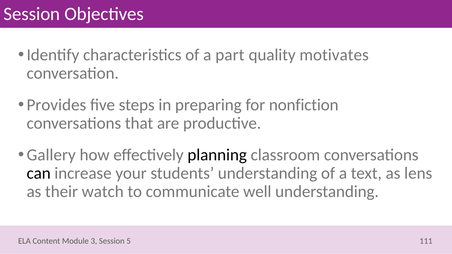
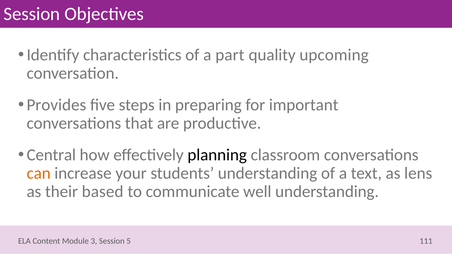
motivates: motivates -> upcoming
nonfiction: nonfiction -> important
Gallery: Gallery -> Central
can colour: black -> orange
watch: watch -> based
